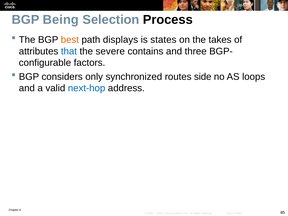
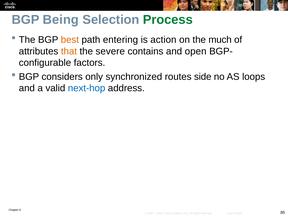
Process colour: black -> green
displays: displays -> entering
states: states -> action
takes: takes -> much
that colour: blue -> orange
three: three -> open
